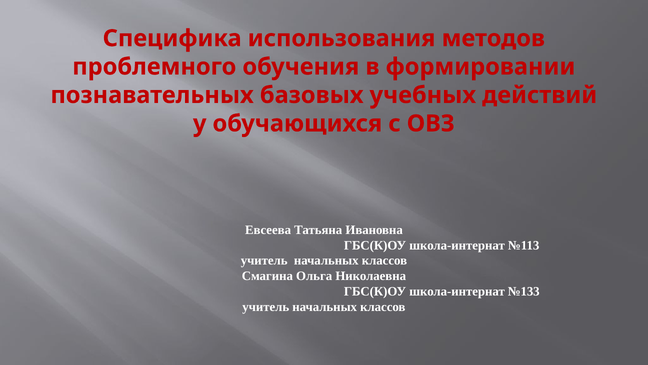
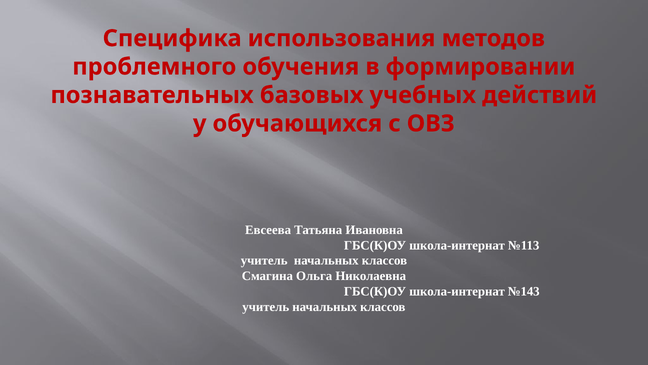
№133: №133 -> №143
